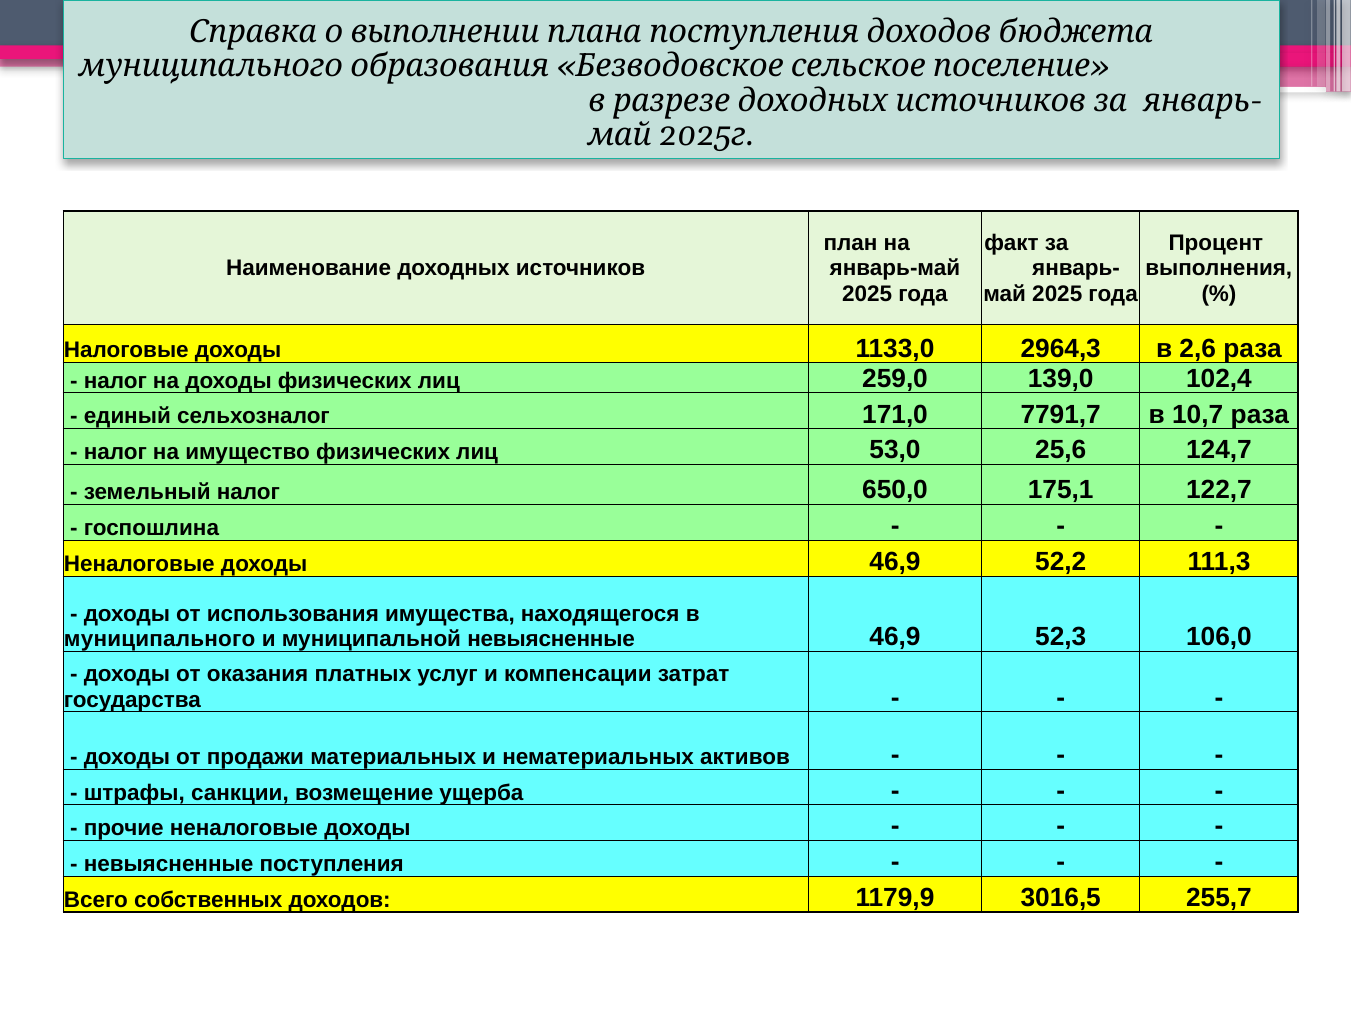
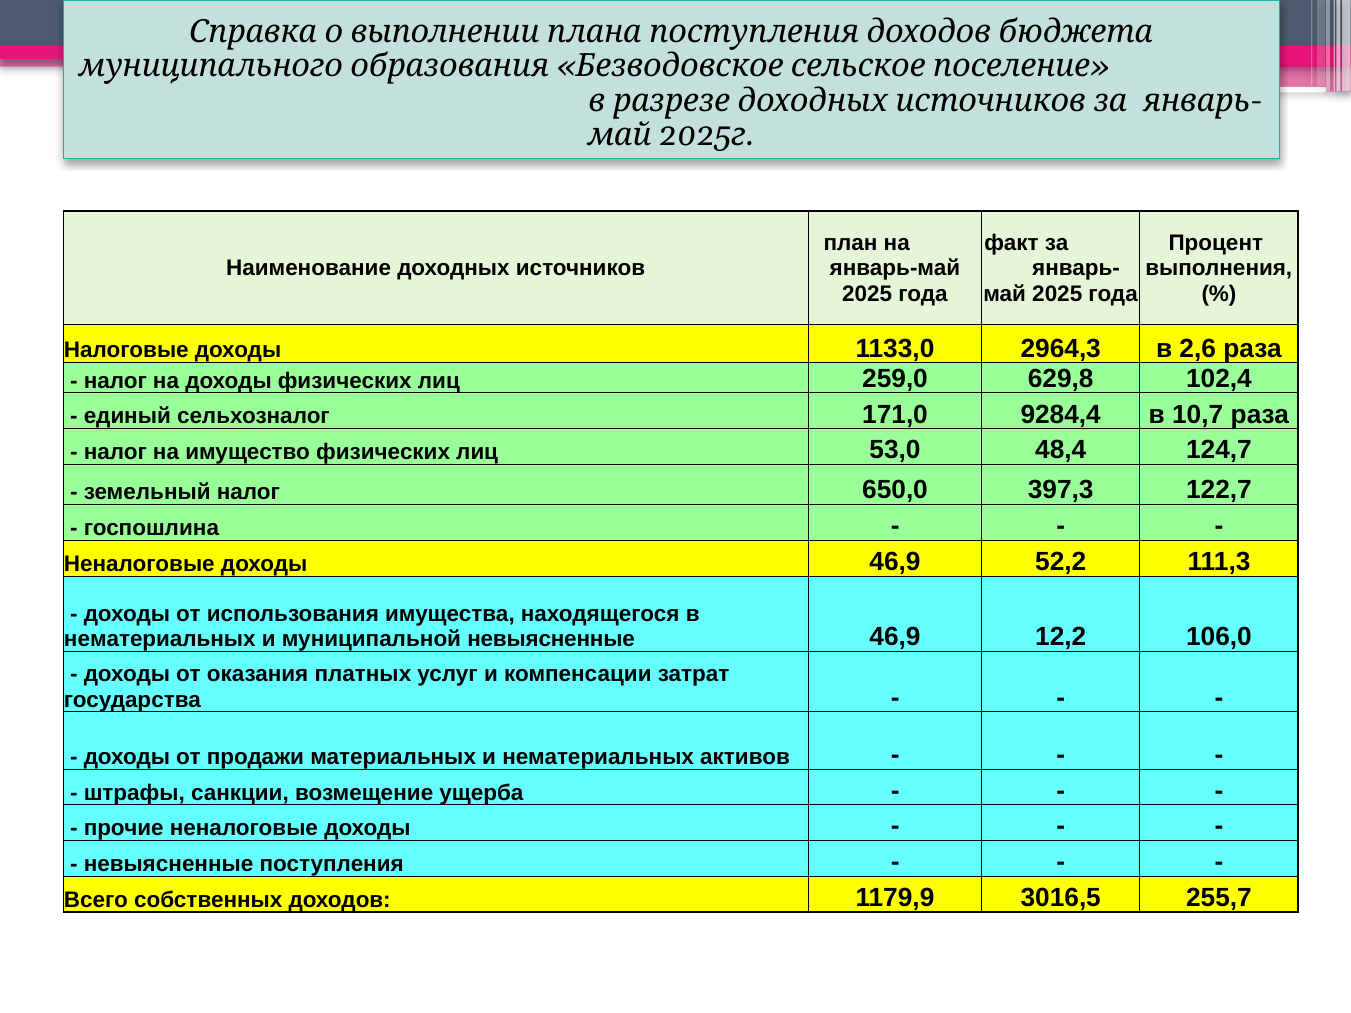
139,0: 139,0 -> 629,8
7791,7: 7791,7 -> 9284,4
25,6: 25,6 -> 48,4
175,1: 175,1 -> 397,3
муниципального at (160, 639): муниципального -> нематериальных
52,3: 52,3 -> 12,2
